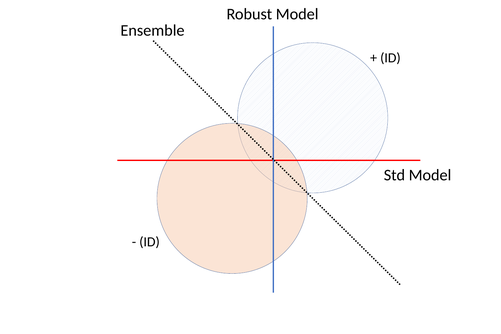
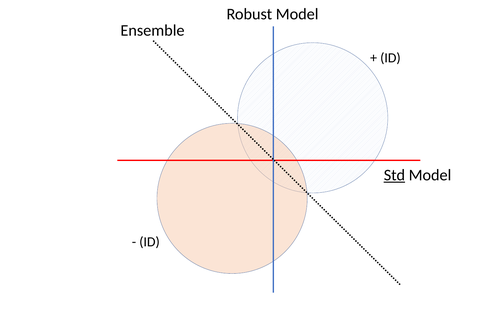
Std underline: none -> present
